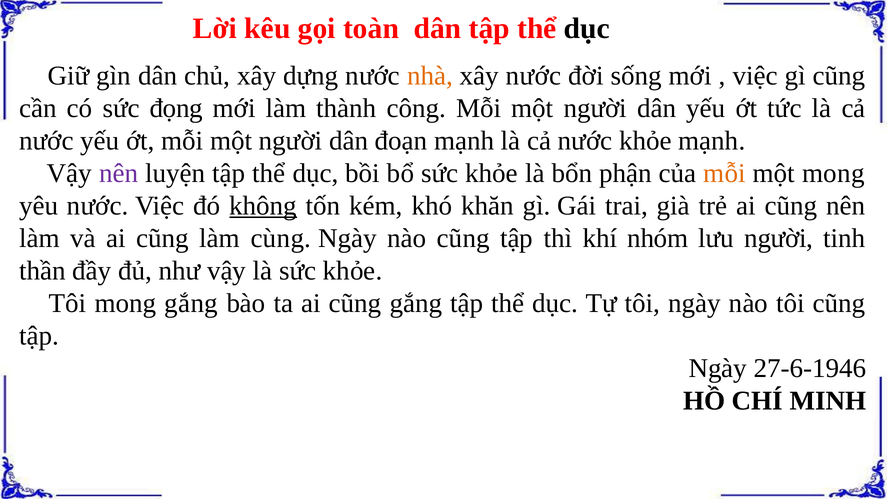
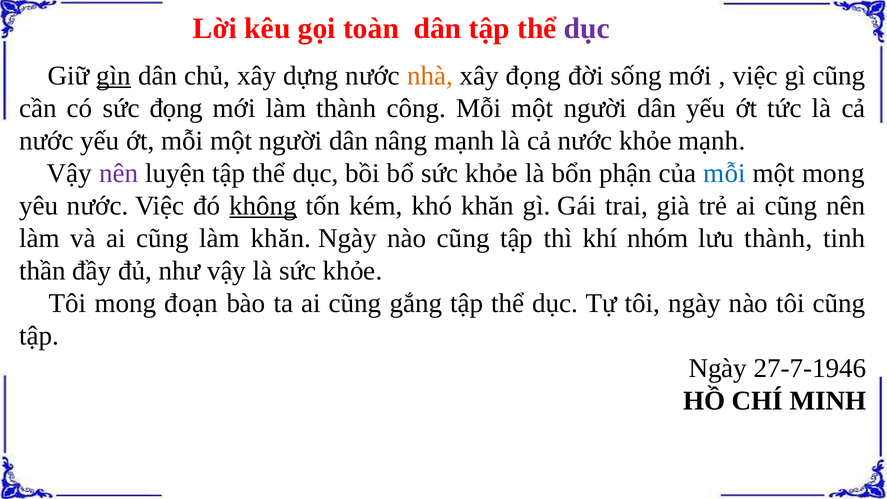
dục at (587, 29) colour: black -> purple
gìn underline: none -> present
xây nước: nước -> đọng
đoạn: đoạn -> nâng
mỗi at (725, 173) colour: orange -> blue
làm cùng: cùng -> khăn
lưu người: người -> thành
mong gắng: gắng -> đoạn
27-6-1946: 27-6-1946 -> 27-7-1946
